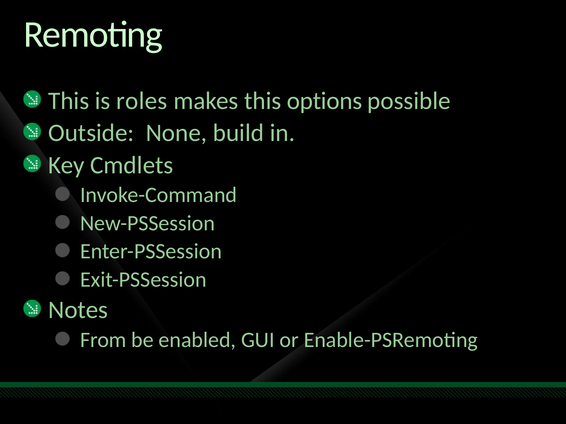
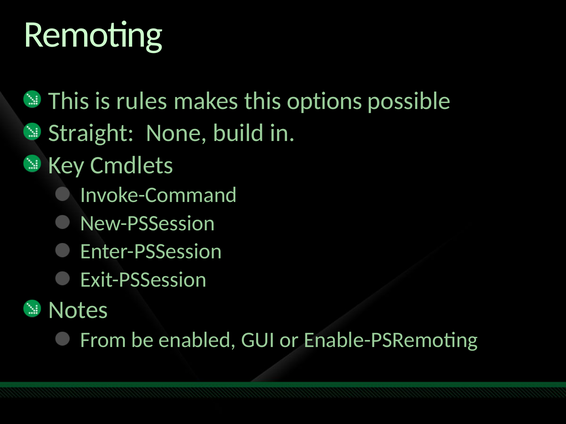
roles: roles -> rules
Outside: Outside -> Straight
